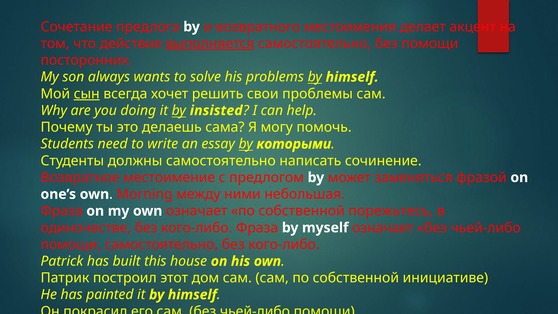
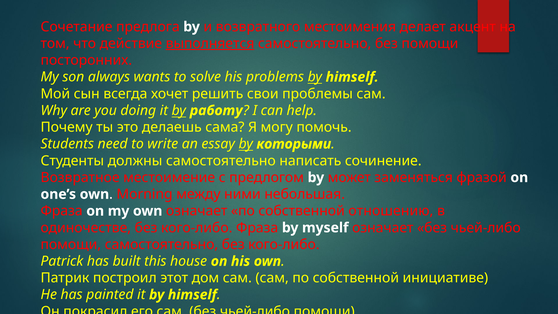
сын underline: present -> none
insisted: insisted -> работу
порежьтесь: порежьтесь -> отношению
